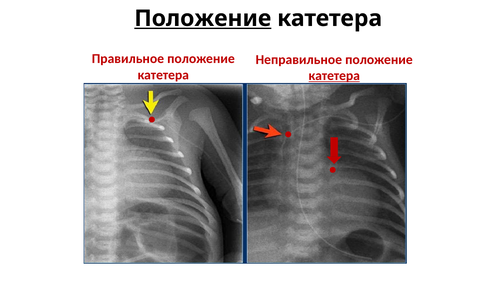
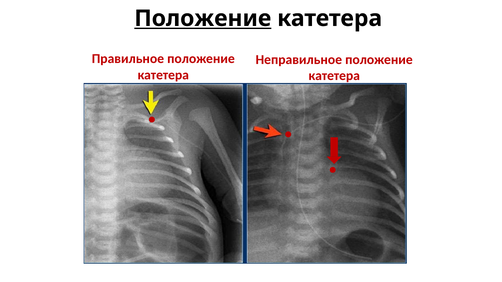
катетера at (334, 76) underline: present -> none
